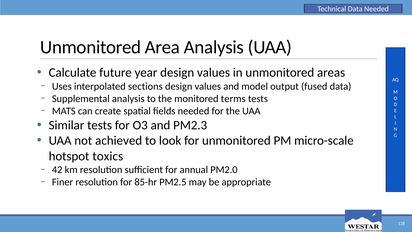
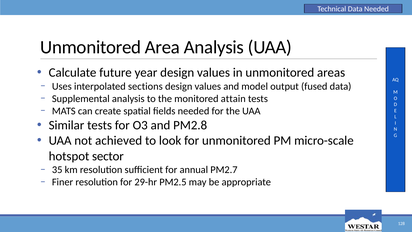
terms: terms -> attain
PM2.3: PM2.3 -> PM2.8
toxics: toxics -> sector
42: 42 -> 35
PM2.0: PM2.0 -> PM2.7
85-hr: 85-hr -> 29-hr
